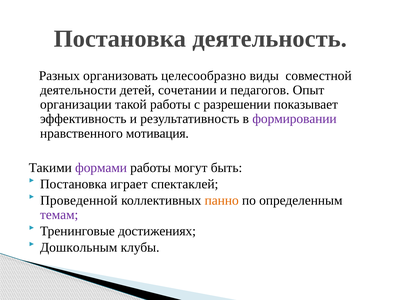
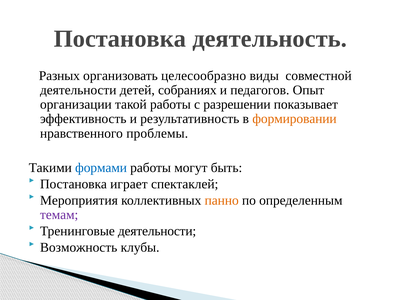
сочетании: сочетании -> собраниях
формировании colour: purple -> orange
мотивация: мотивация -> проблемы
формами colour: purple -> blue
Проведенной: Проведенной -> Мероприятия
Тренинговые достижениях: достижениях -> деятельности
Дошкольным: Дошкольным -> Возможность
